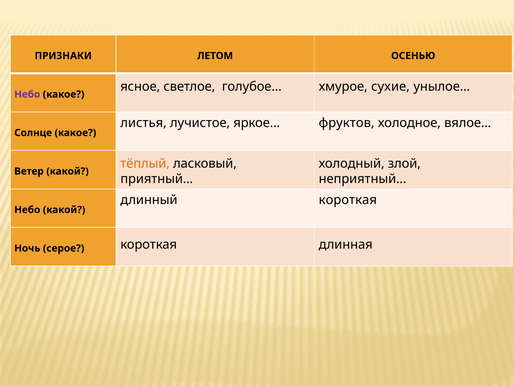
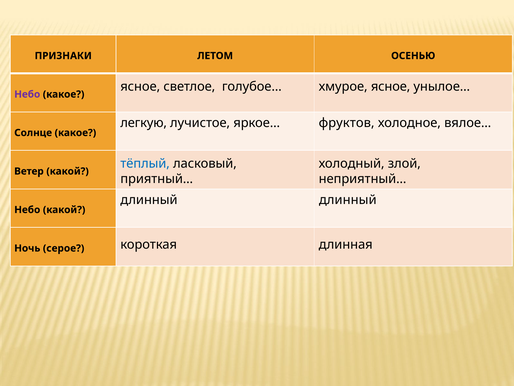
хмурое сухие: сухие -> ясное
листья: листья -> легкую
тёплый colour: orange -> blue
длинный короткая: короткая -> длинный
